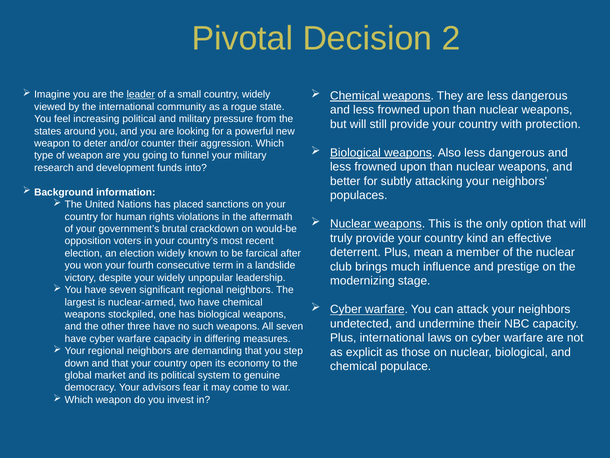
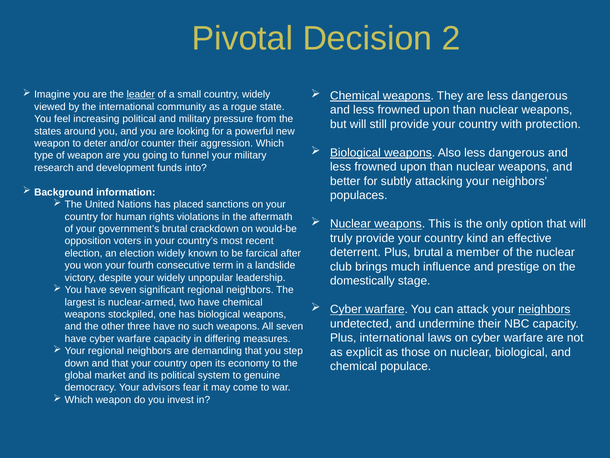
Plus mean: mean -> brutal
modernizing: modernizing -> domestically
neighbors at (544, 309) underline: none -> present
